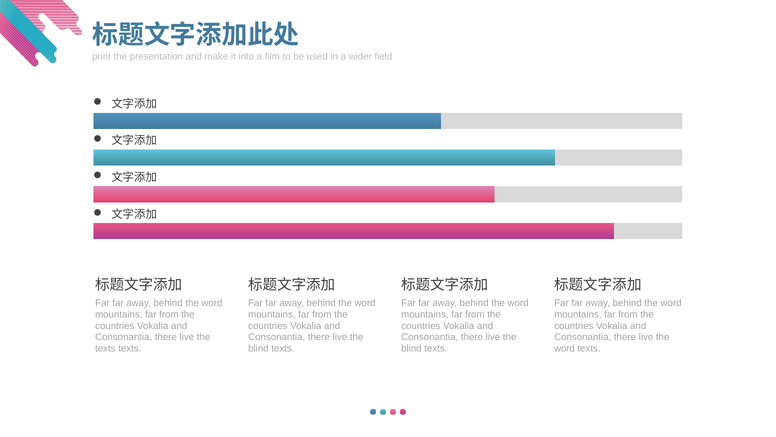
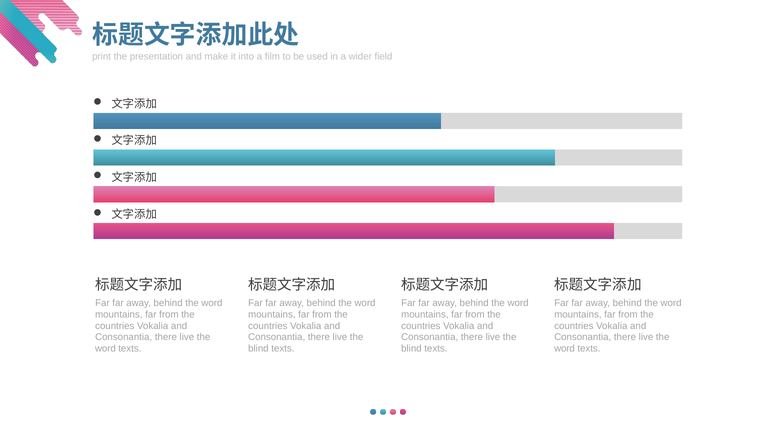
texts at (105, 348): texts -> word
